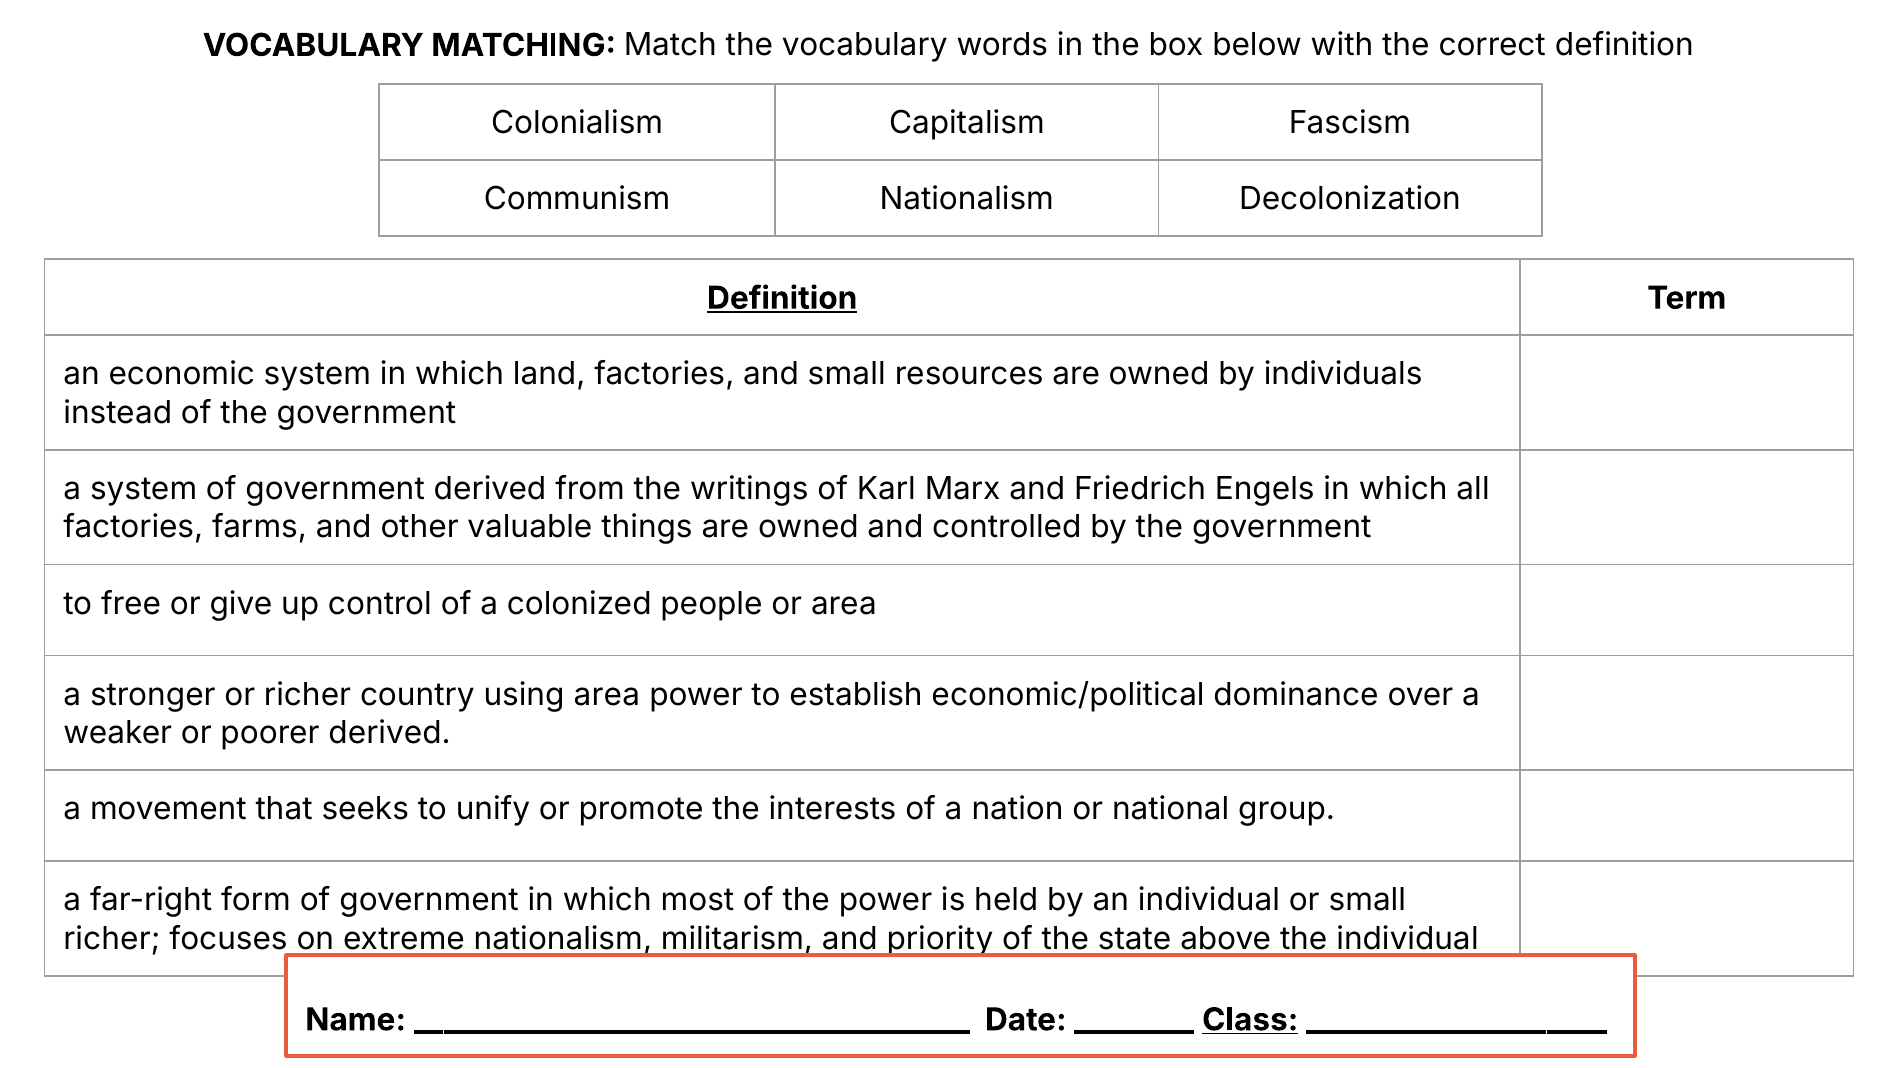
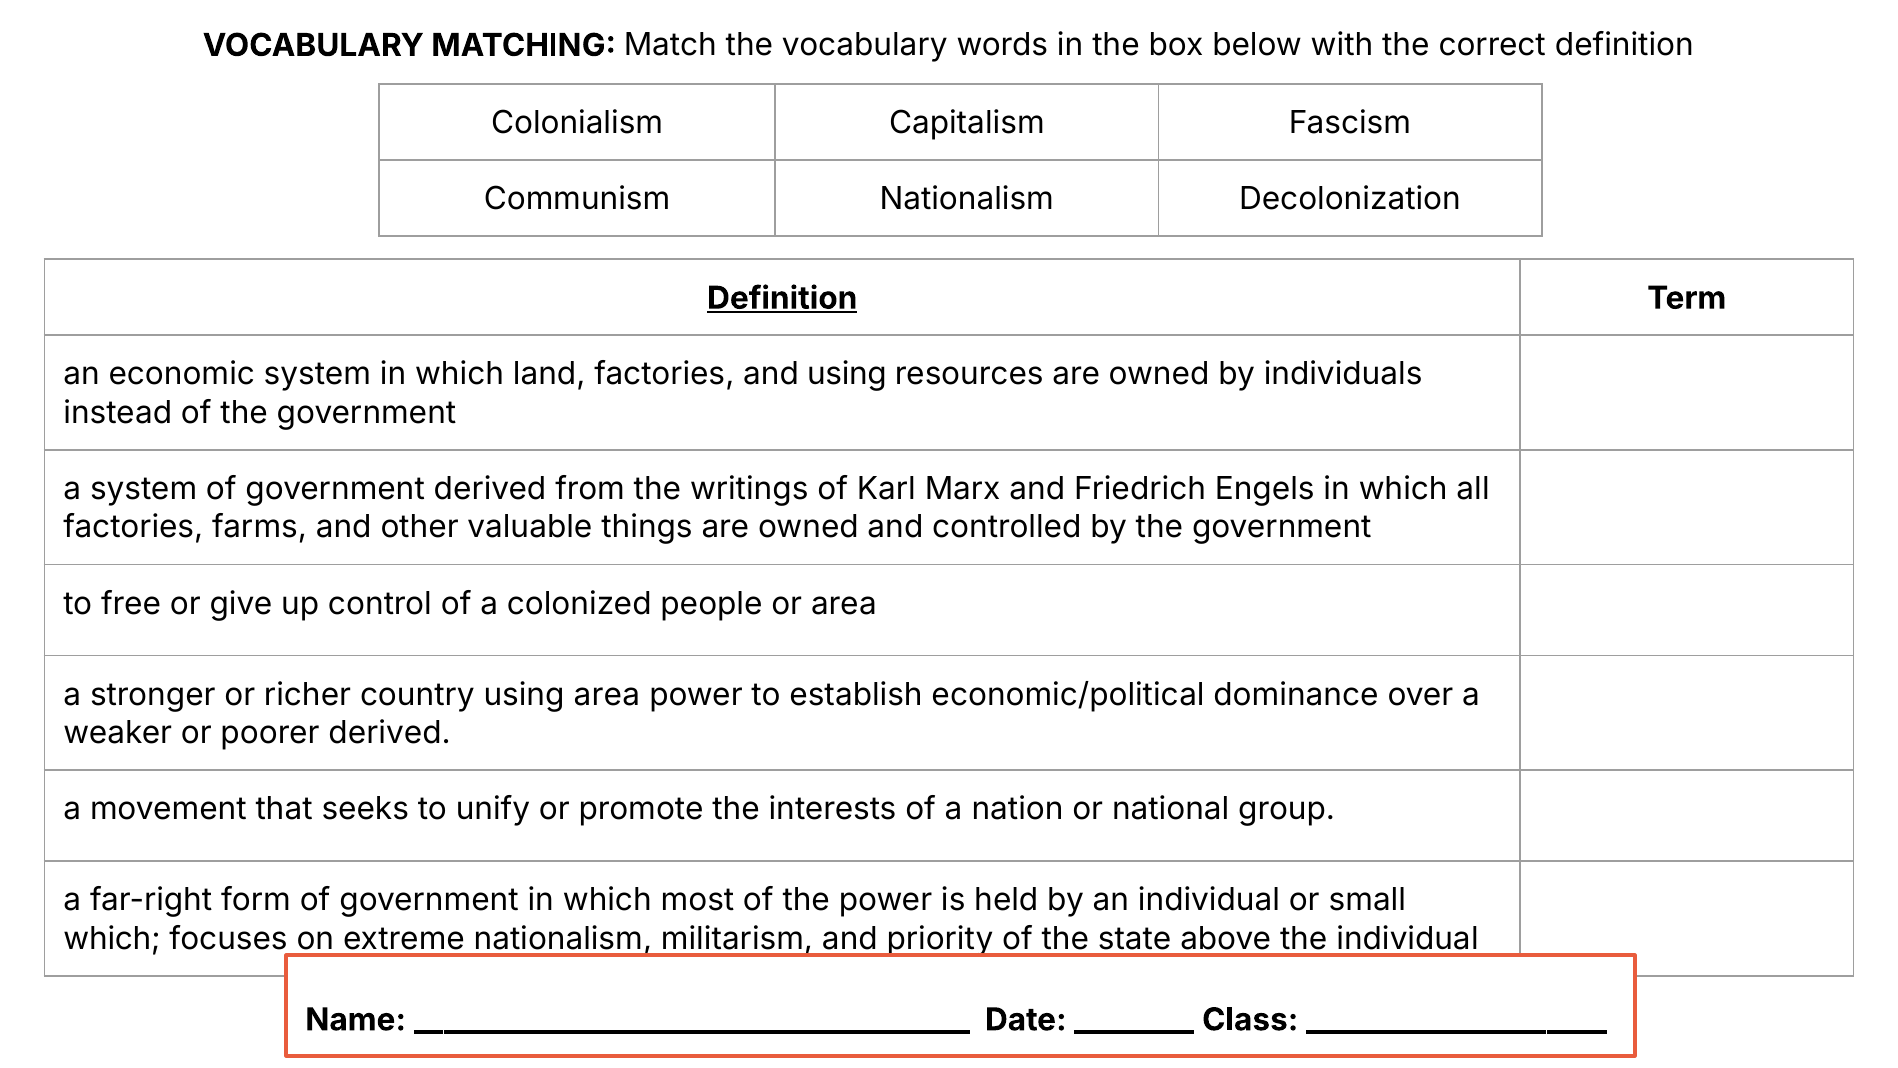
and small: small -> using
richer at (112, 938): richer -> which
Class underline: present -> none
